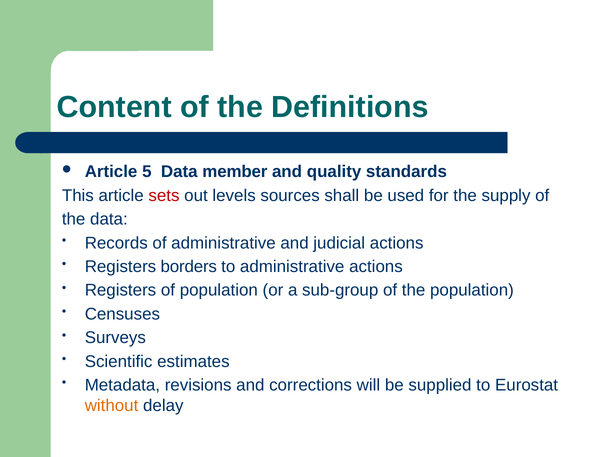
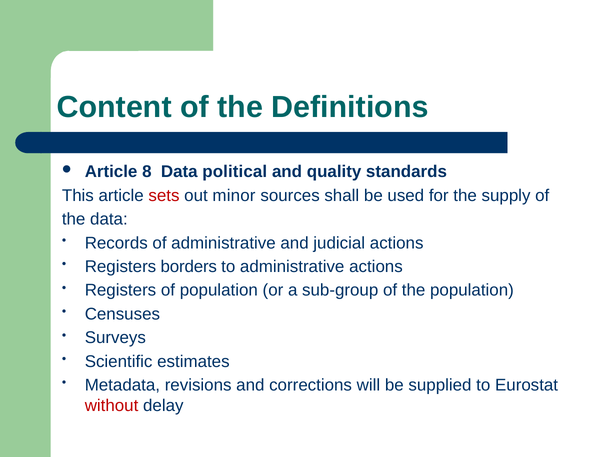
5: 5 -> 8
member: member -> political
levels: levels -> minor
without colour: orange -> red
